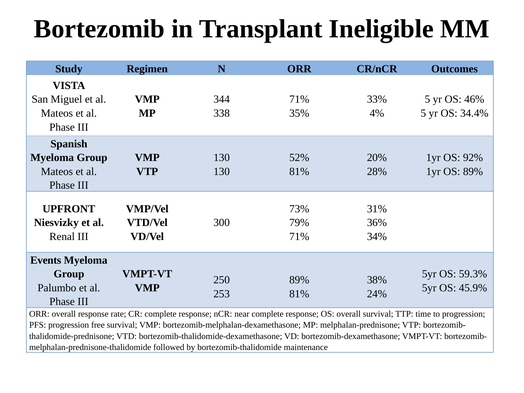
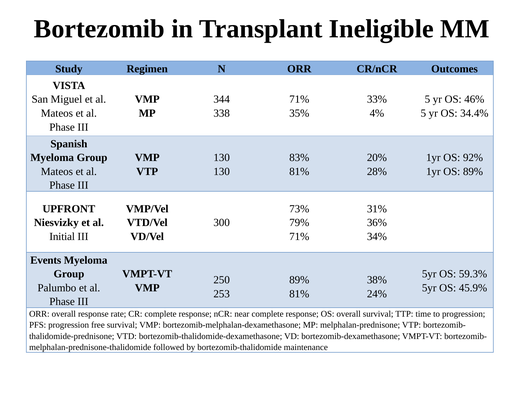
52%: 52% -> 83%
Renal: Renal -> Initial
